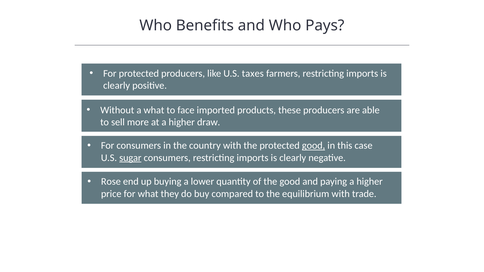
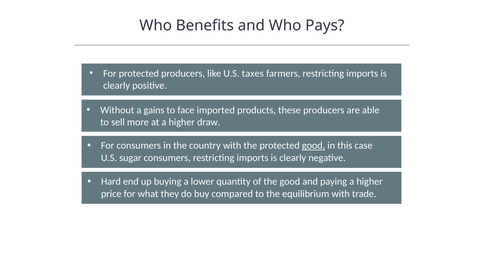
a what: what -> gains
sugar underline: present -> none
Rose: Rose -> Hard
